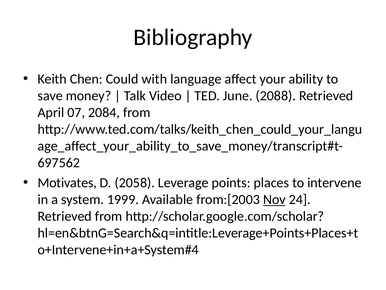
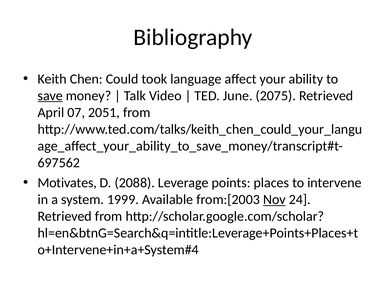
with: with -> took
save underline: none -> present
2088: 2088 -> 2075
2084: 2084 -> 2051
2058: 2058 -> 2088
